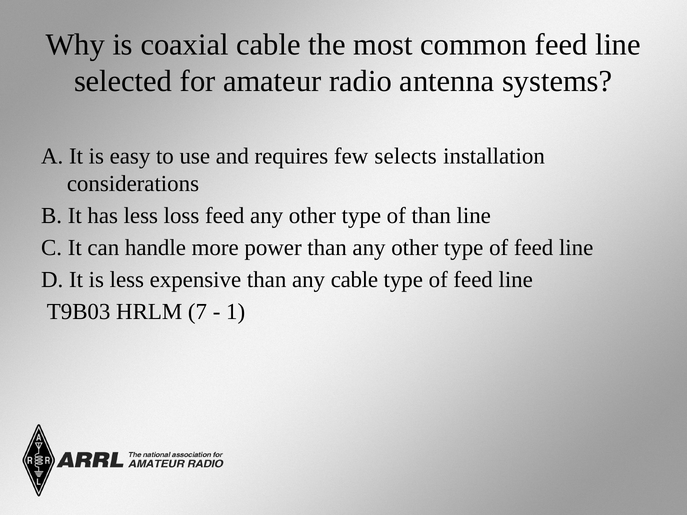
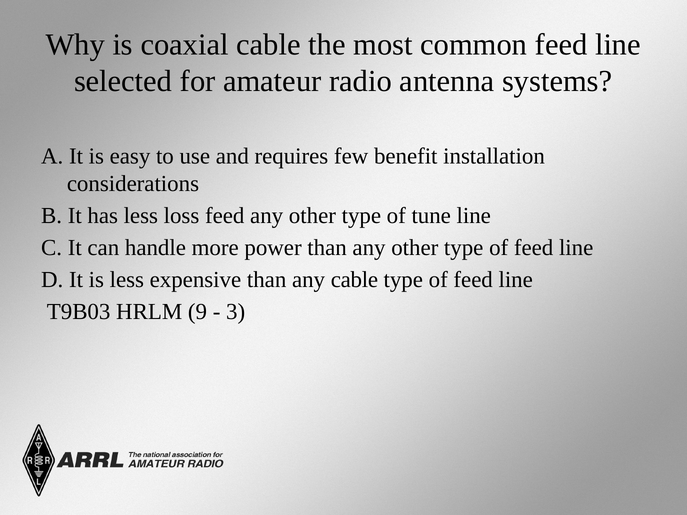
selects: selects -> benefit
of than: than -> tune
7: 7 -> 9
1: 1 -> 3
